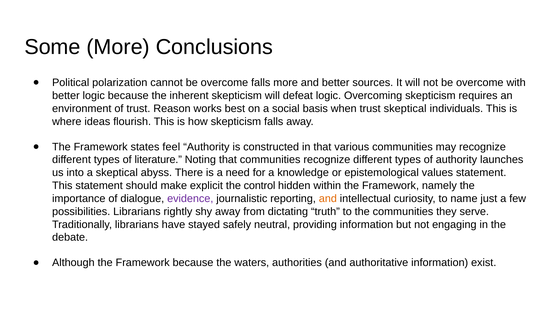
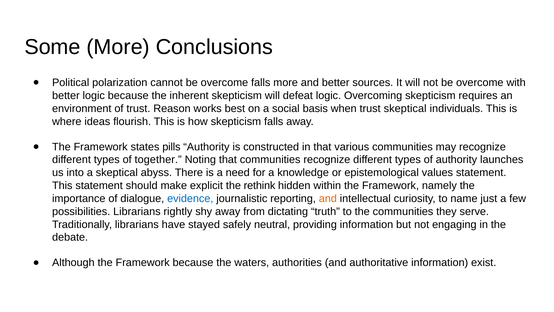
feel: feel -> pills
literature: literature -> together
control: control -> rethink
evidence colour: purple -> blue
